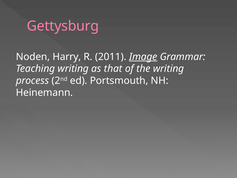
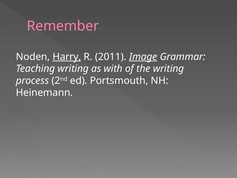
Gettysburg: Gettysburg -> Remember
Harry underline: none -> present
that: that -> with
